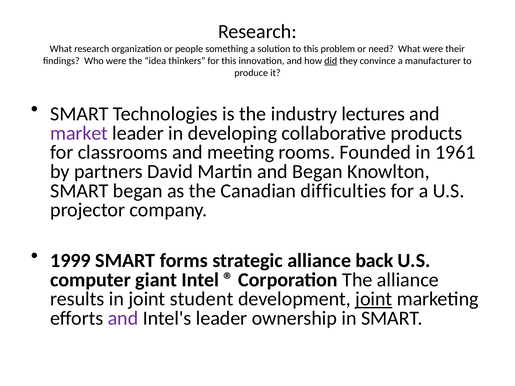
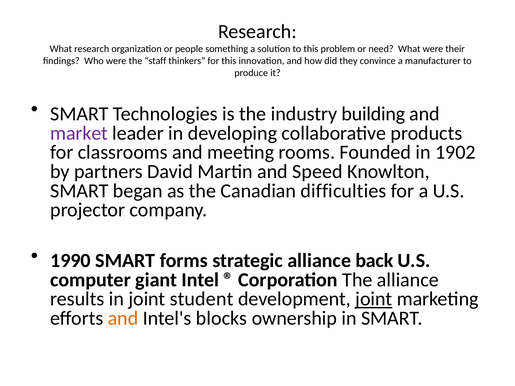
idea: idea -> staff
did underline: present -> none
lectures: lectures -> building
1961: 1961 -> 1902
and Began: Began -> Speed
1999: 1999 -> 1990
and at (123, 318) colour: purple -> orange
Intel's leader: leader -> blocks
